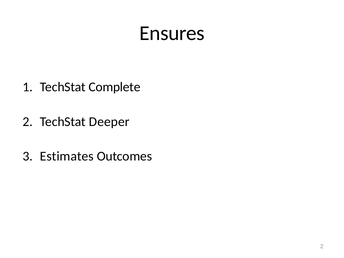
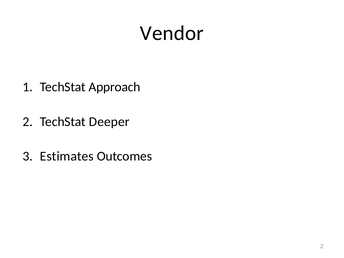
Ensures: Ensures -> Vendor
Complete: Complete -> Approach
